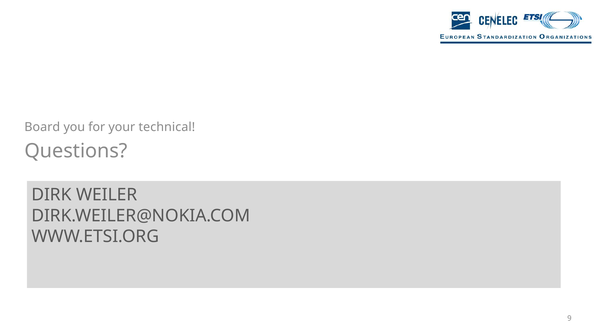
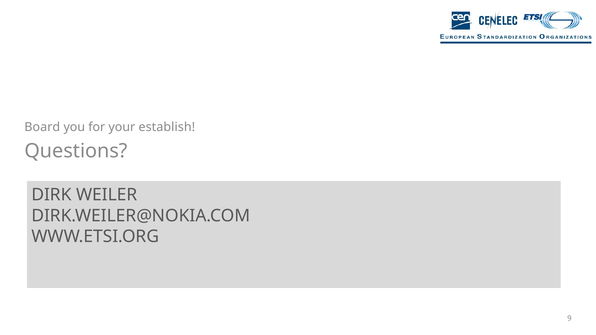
technical: technical -> establish
